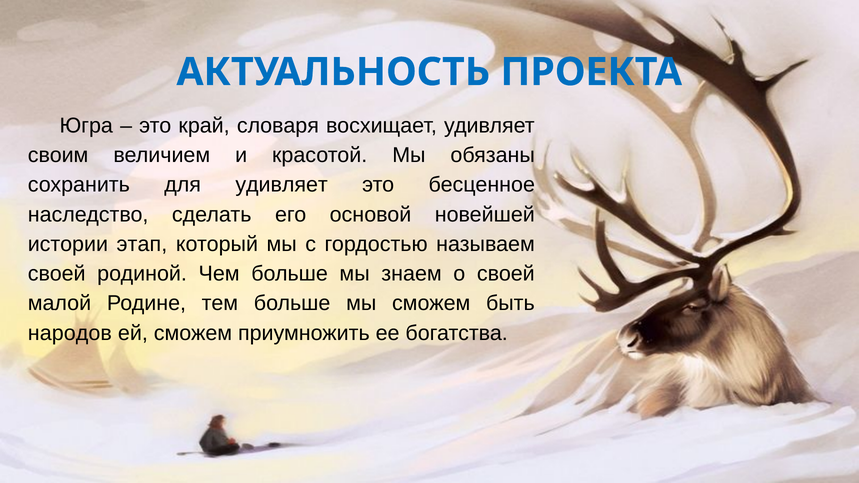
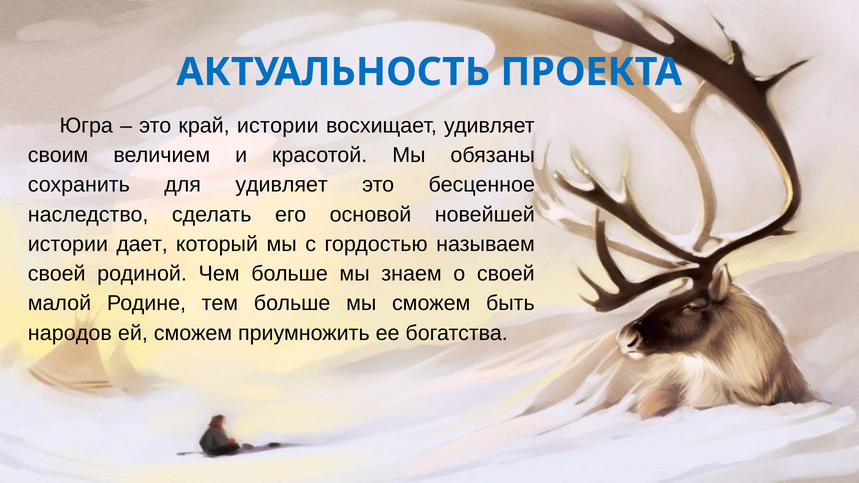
край словаря: словаря -> истории
этап: этап -> дает
